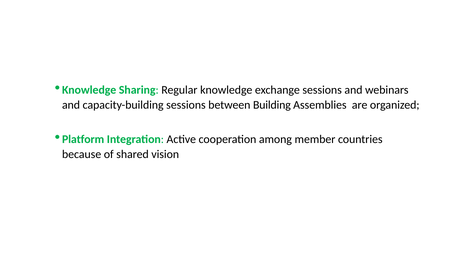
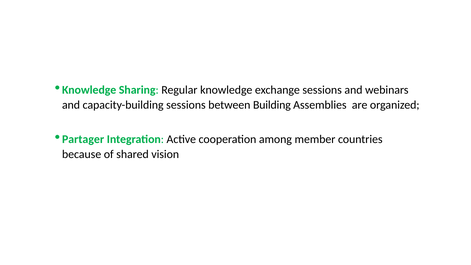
Platform: Platform -> Partager
